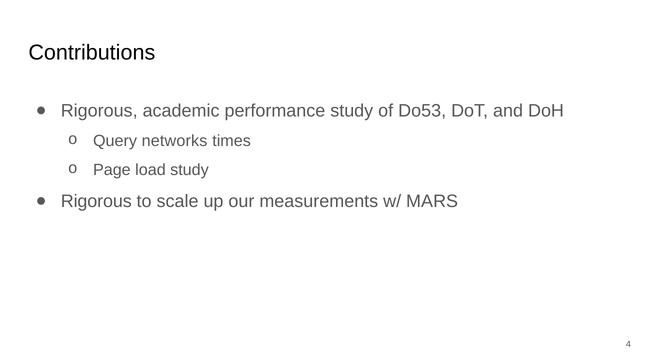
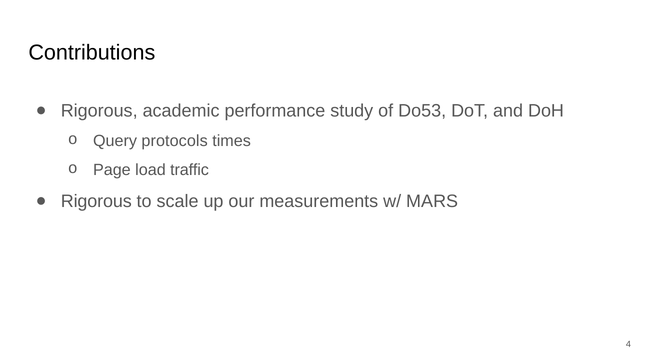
networks: networks -> protocols
load study: study -> traffic
